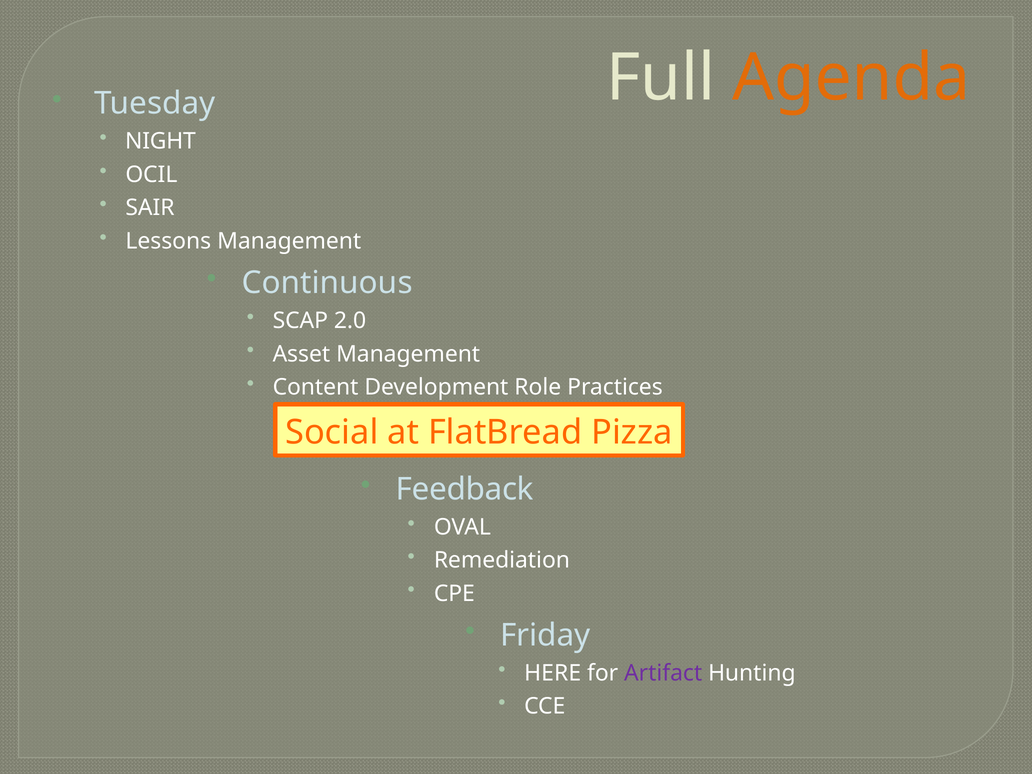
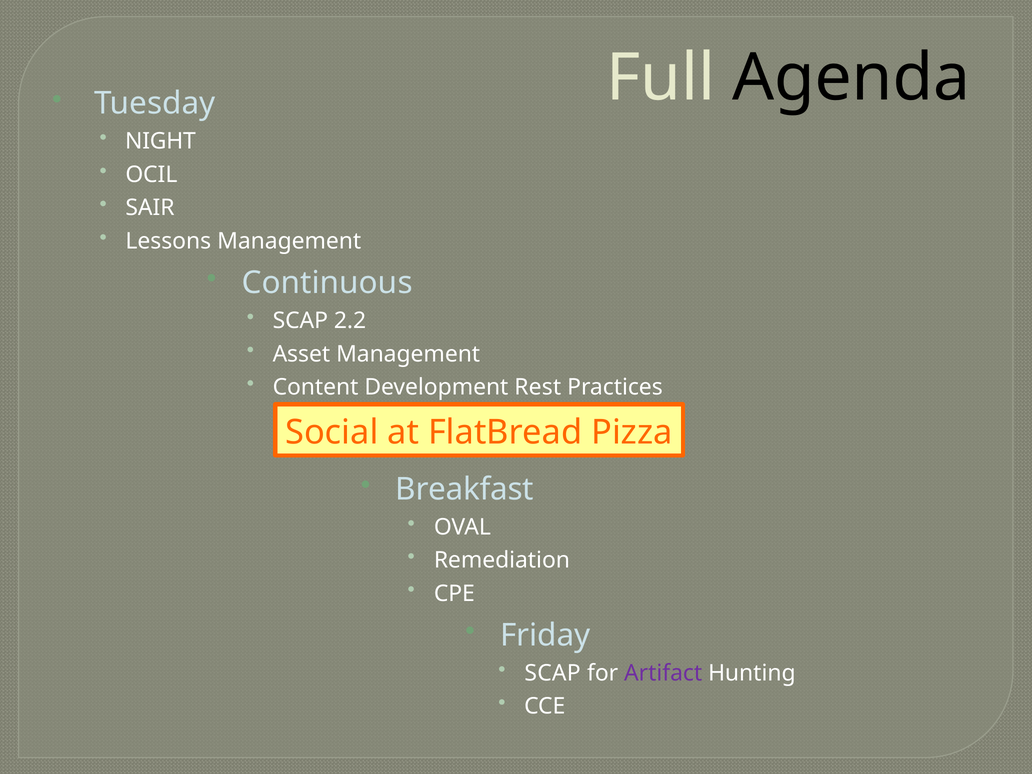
Agenda colour: orange -> black
2.0: 2.0 -> 2.2
Role: Role -> Rest
Feedback: Feedback -> Breakfast
HERE at (553, 673): HERE -> SCAP
